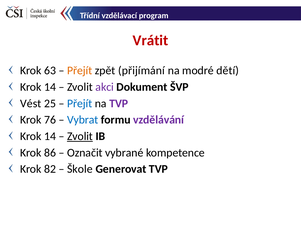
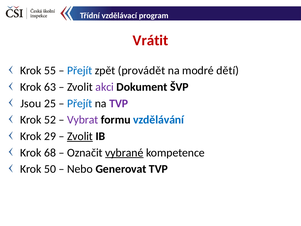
63: 63 -> 55
Přejít at (80, 70) colour: orange -> blue
přijímání: přijímání -> provádět
14 at (50, 87): 14 -> 63
Vést: Vést -> Jsou
76: 76 -> 52
Vybrat colour: blue -> purple
vzdělávání colour: purple -> blue
14 at (50, 136): 14 -> 29
86: 86 -> 68
vybrané underline: none -> present
82: 82 -> 50
Škole: Škole -> Nebo
